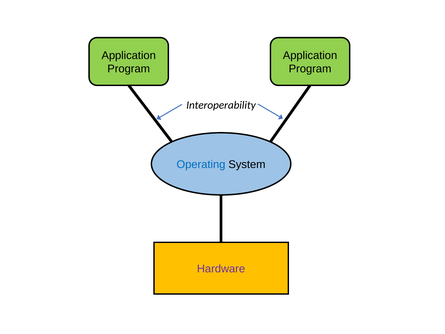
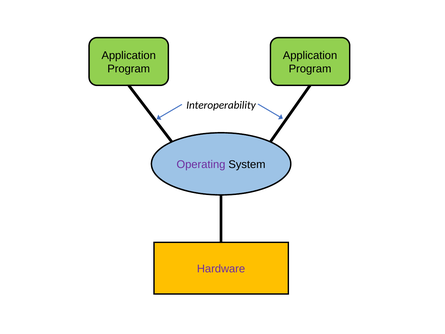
Operating colour: blue -> purple
